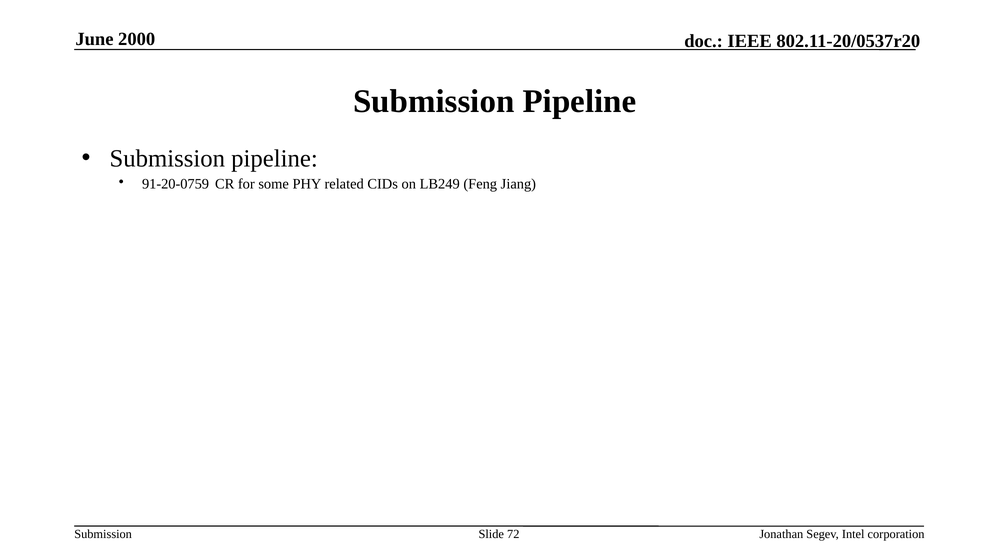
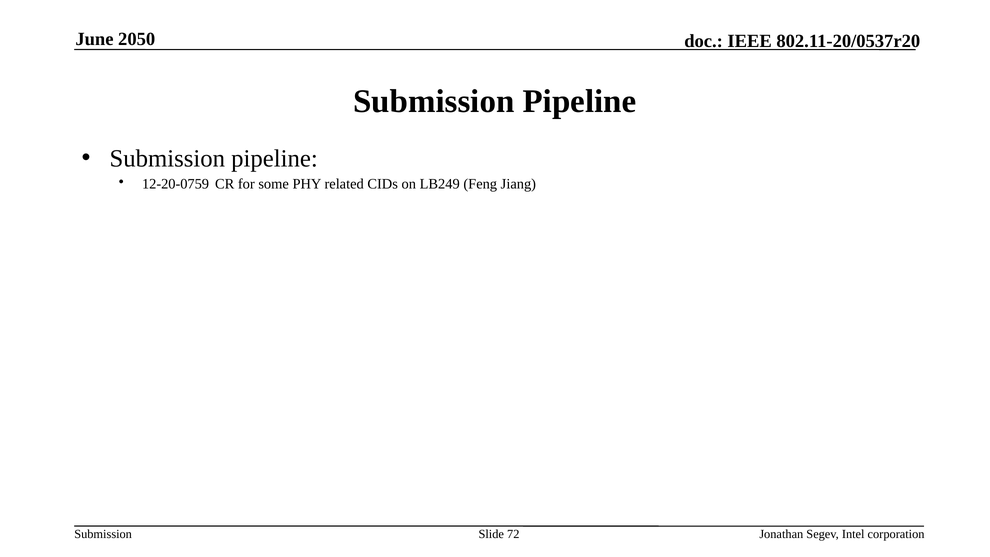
2000: 2000 -> 2050
91-20-0759: 91-20-0759 -> 12-20-0759
